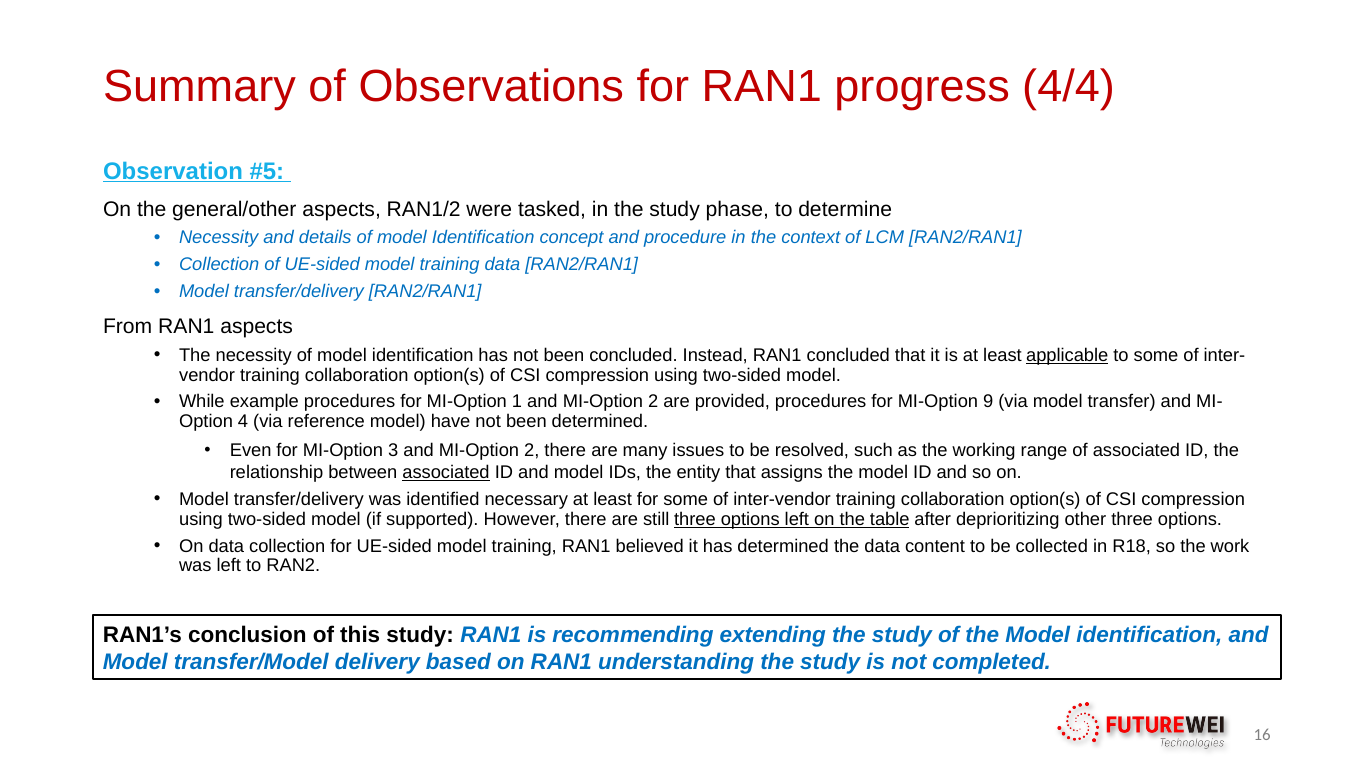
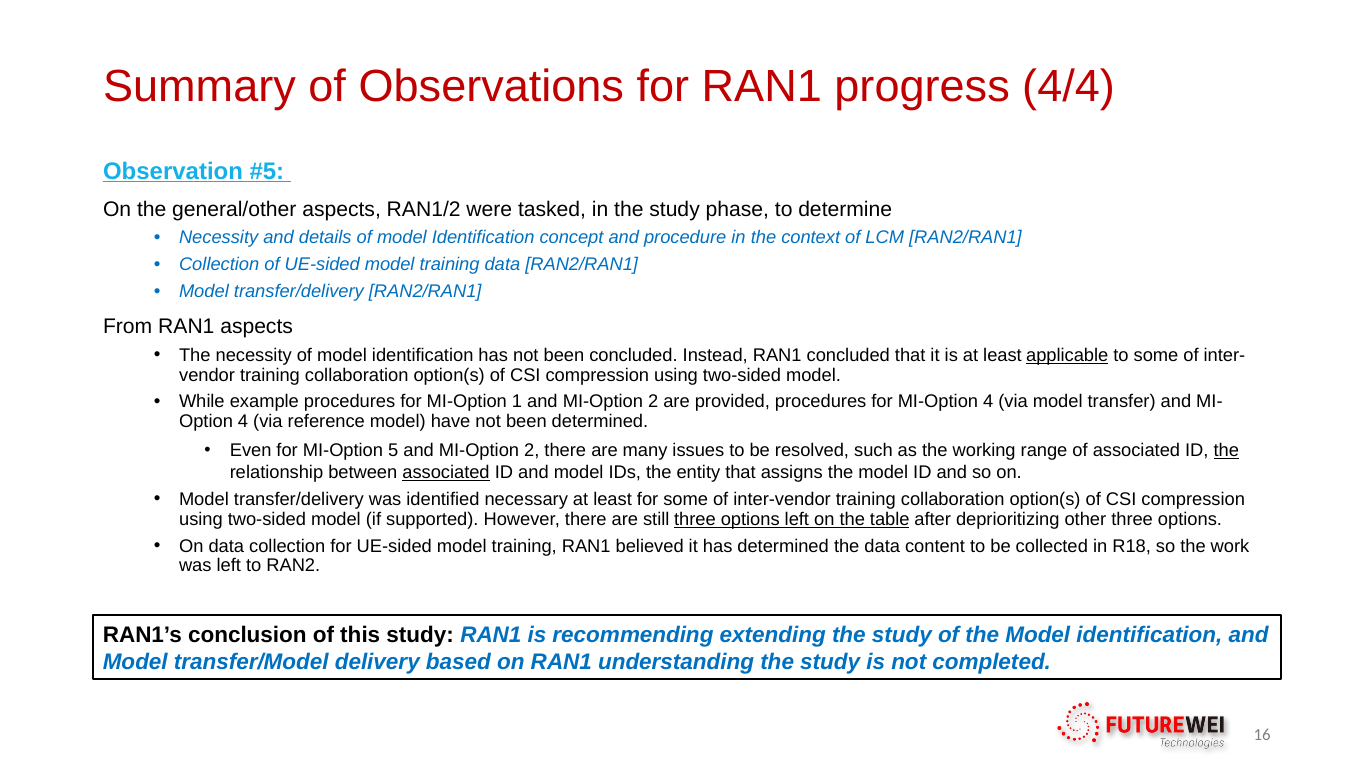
MI-Option 9: 9 -> 4
3: 3 -> 5
the at (1226, 451) underline: none -> present
